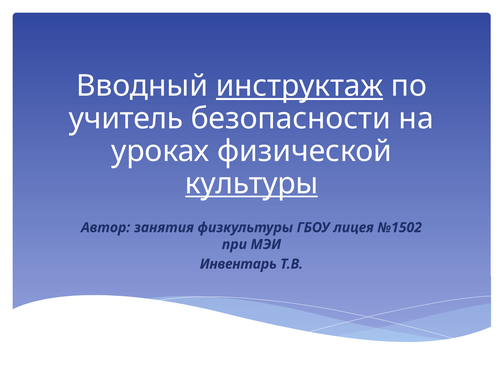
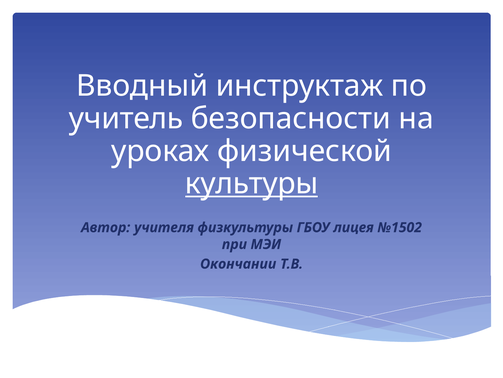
инструктаж underline: present -> none
занятия: занятия -> учителя
Инвентарь: Инвентарь -> Окончании
